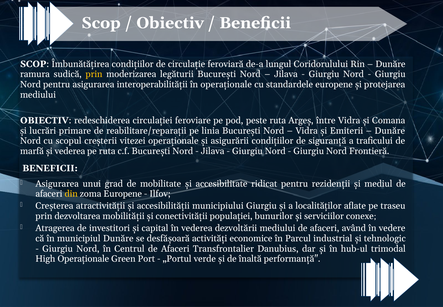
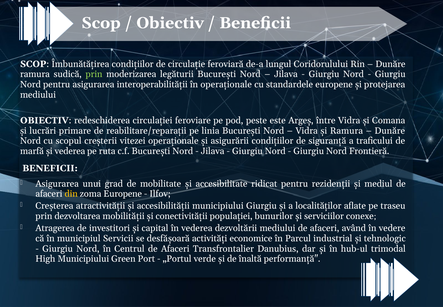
prin at (94, 74) colour: yellow -> light green
peste ruta: ruta -> este
și Emiterii: Emiterii -> Ramura
municipiul Dunăre: Dunăre -> Servicii
High Operaționale: Operaționale -> Municipiului
